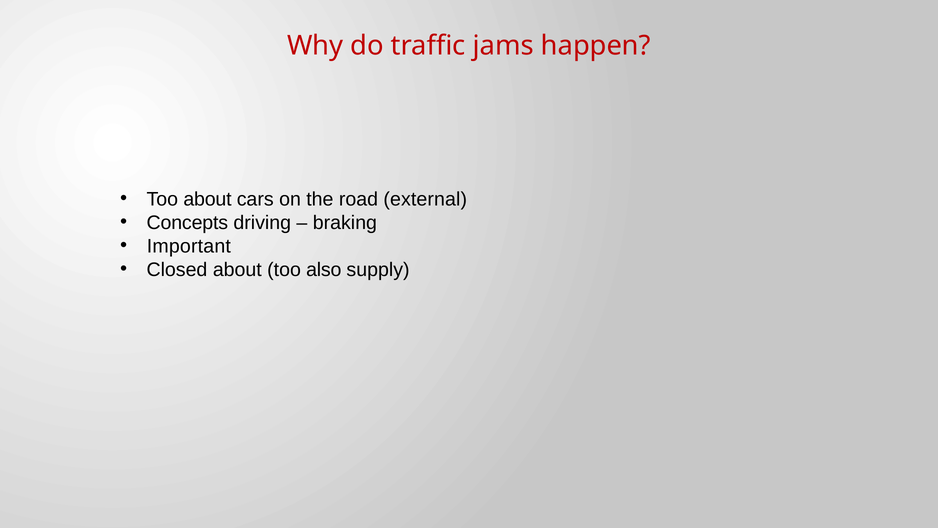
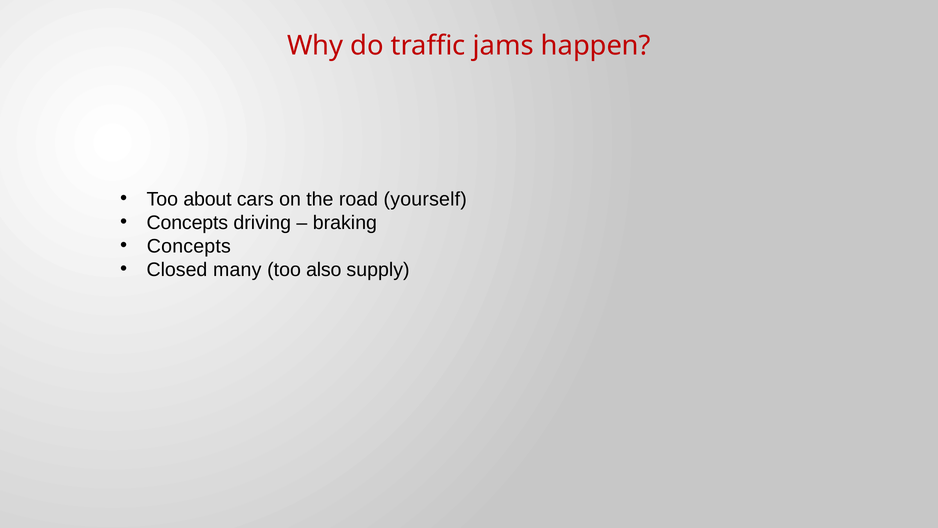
external: external -> yourself
Important at (189, 246): Important -> Concepts
Closed about: about -> many
